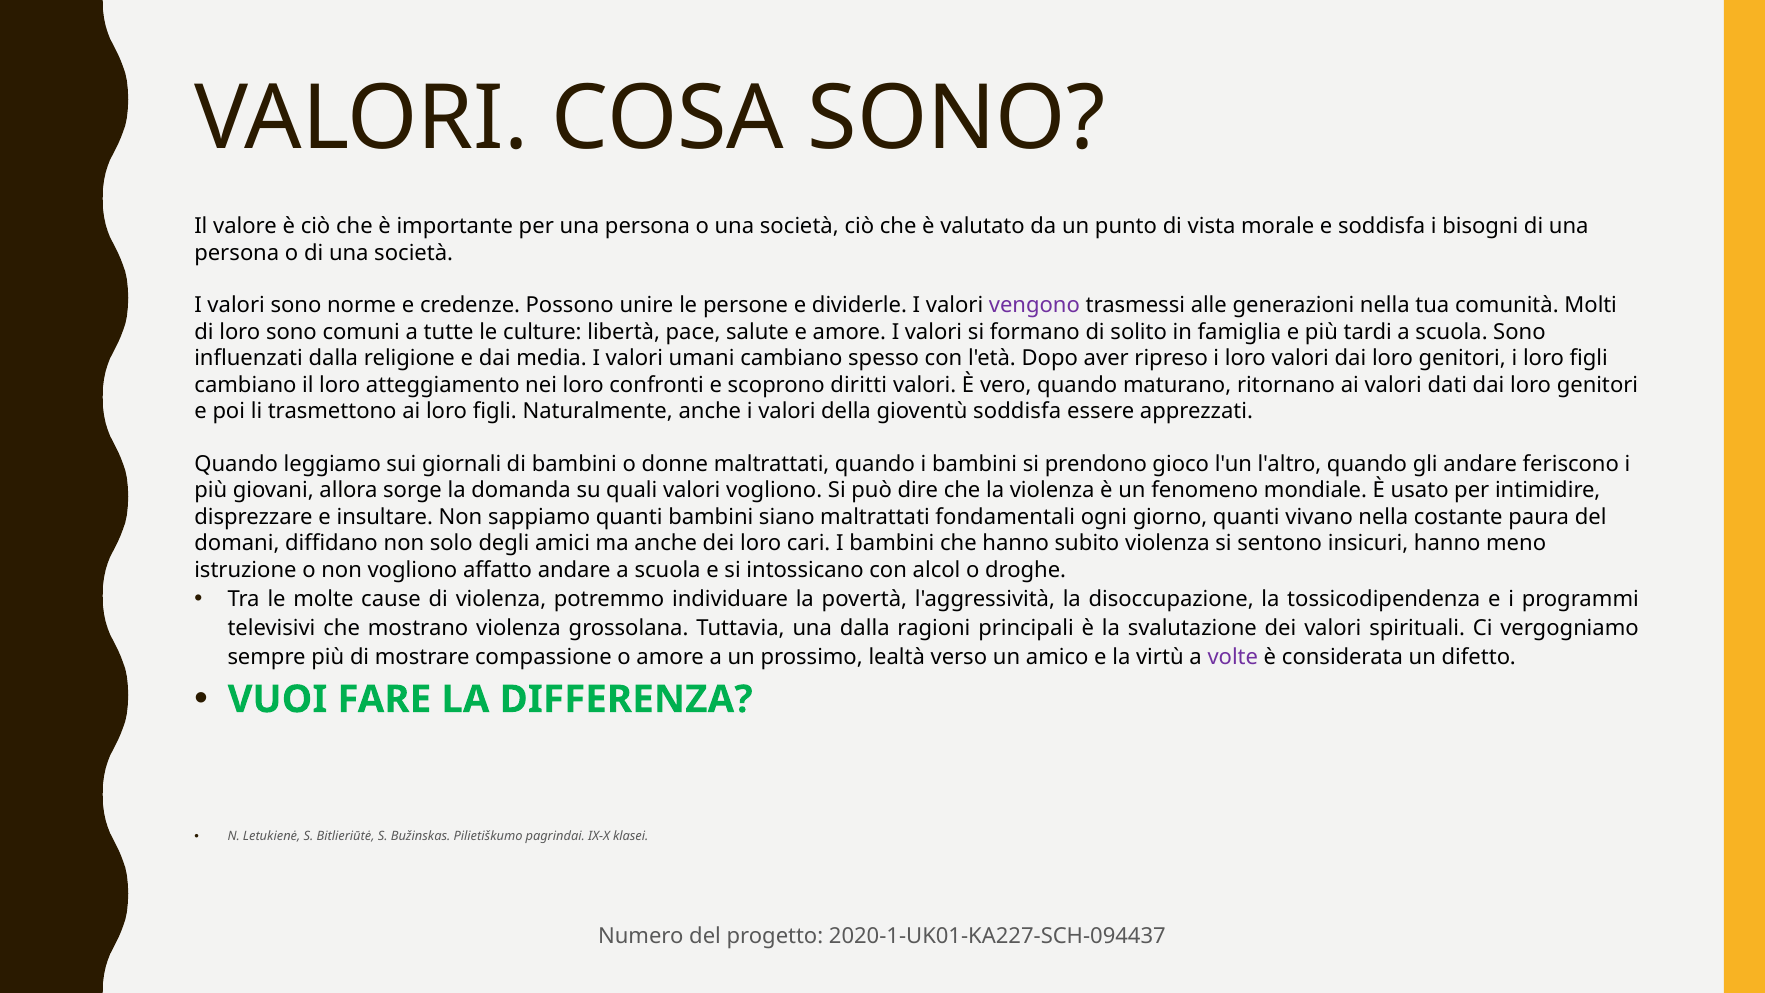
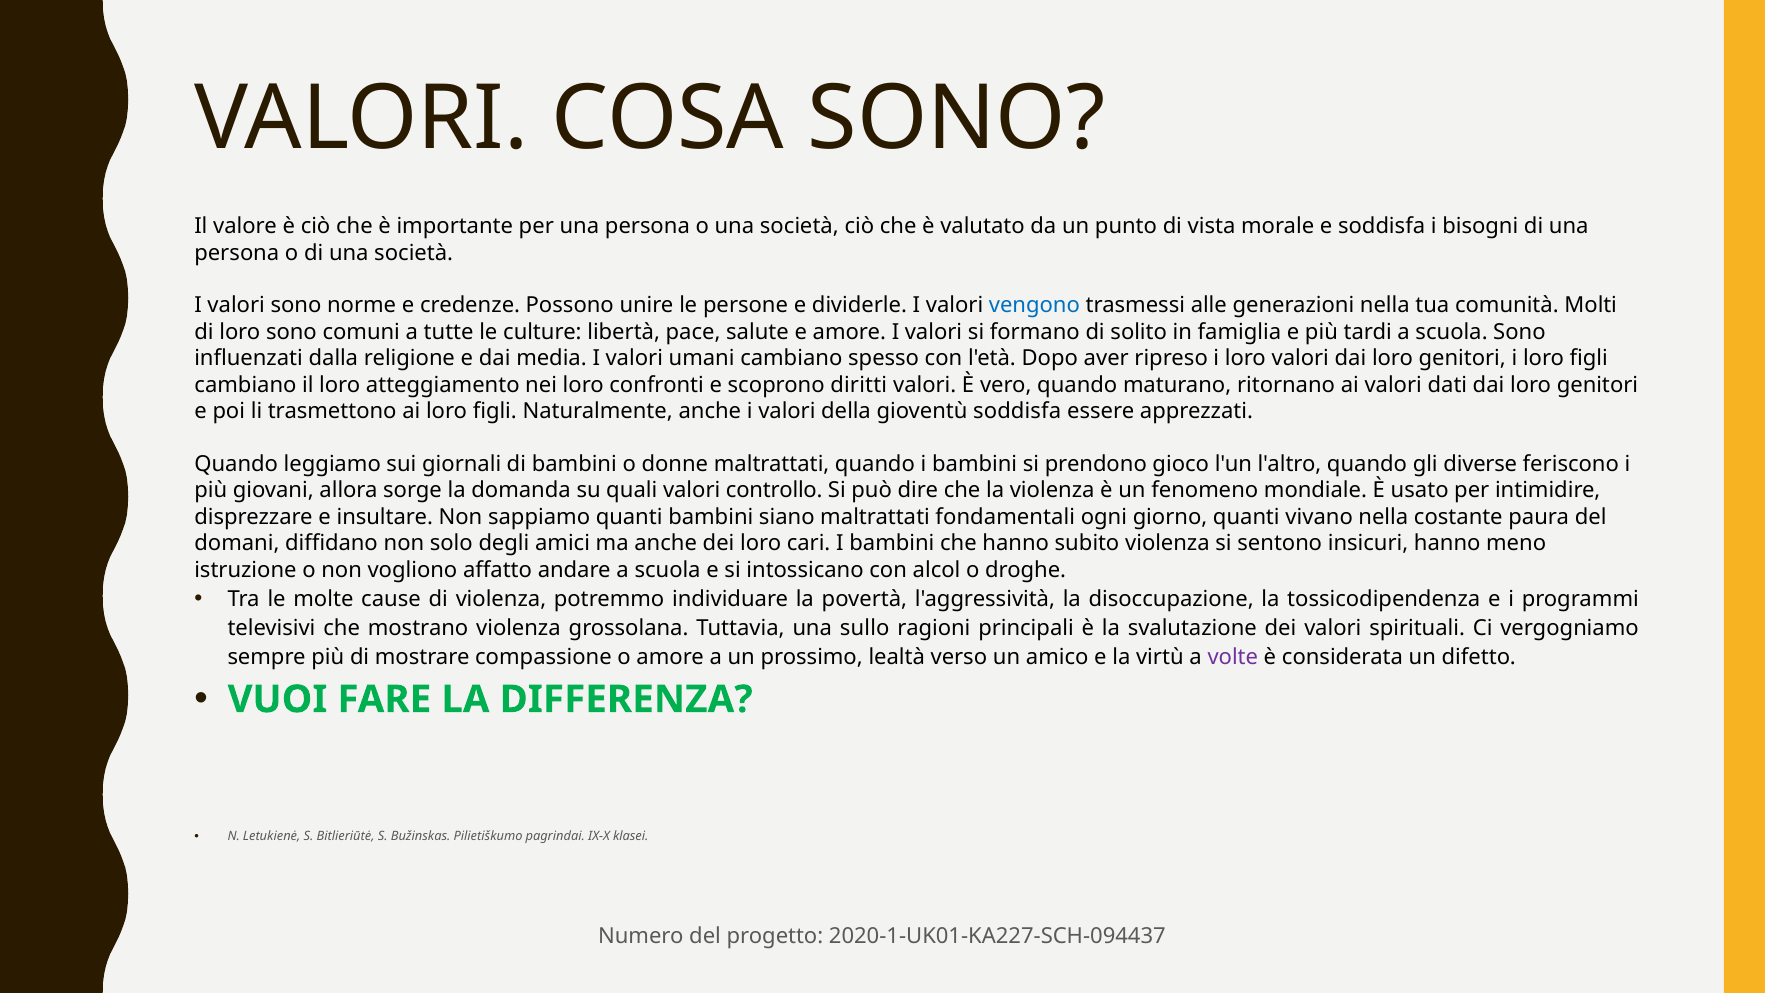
vengono colour: purple -> blue
gli andare: andare -> diverse
valori vogliono: vogliono -> controllo
una dalla: dalla -> sullo
